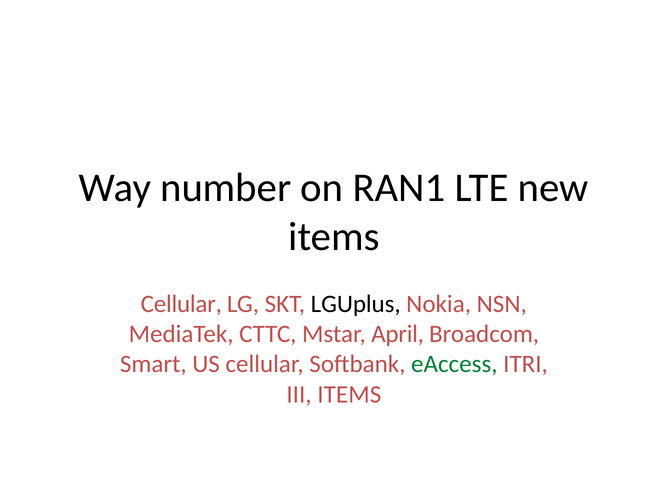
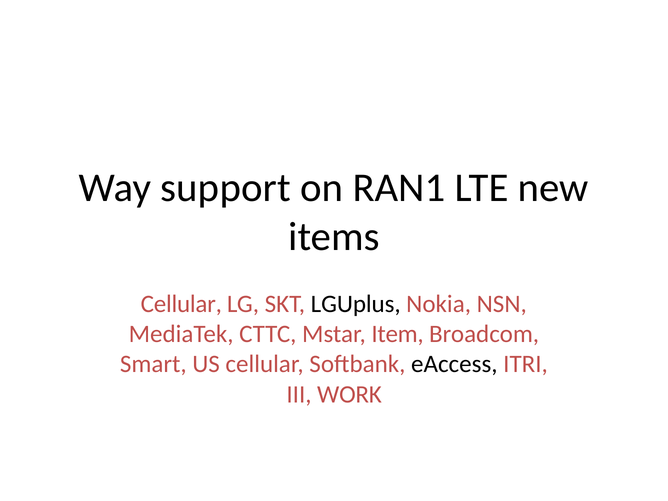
number: number -> support
April: April -> Item
eAccess colour: green -> black
III ITEMS: ITEMS -> WORK
